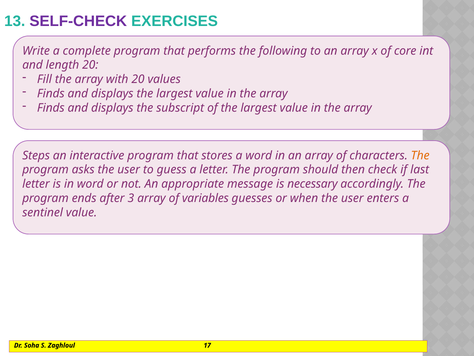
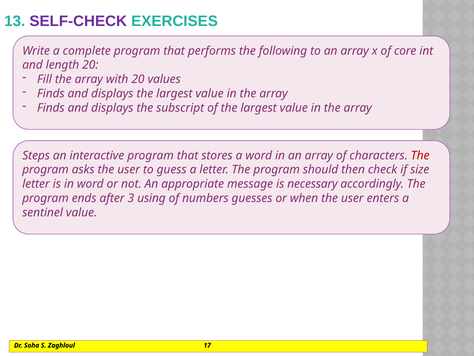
The at (420, 155) colour: orange -> red
last: last -> size
3 array: array -> using
variables: variables -> numbers
